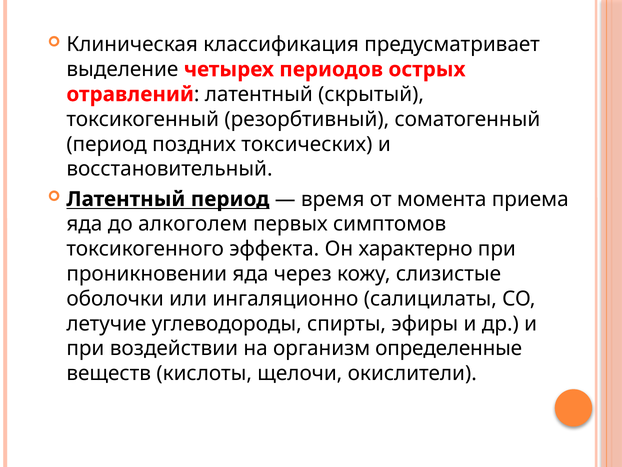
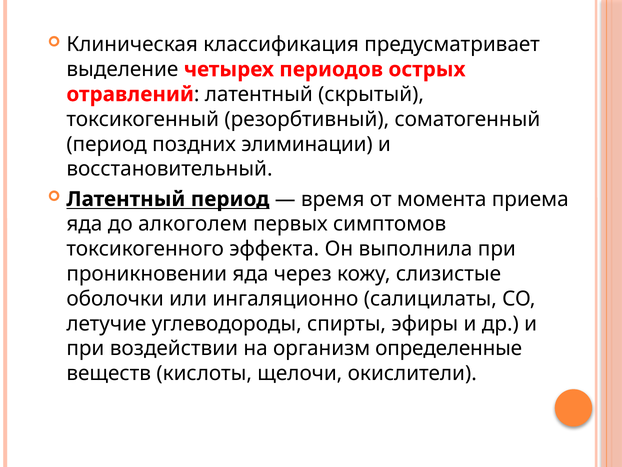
токсических: токсических -> элиминации
характерно: характерно -> выполнила
